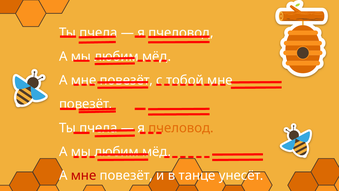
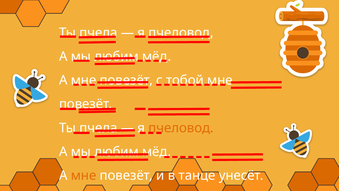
мне at (84, 175) colour: red -> orange
